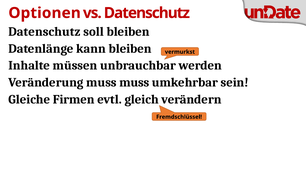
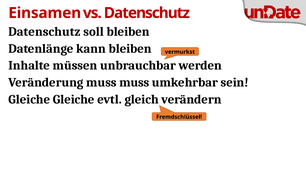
Optionen: Optionen -> Einsamen
Gleiche Firmen: Firmen -> Gleiche
